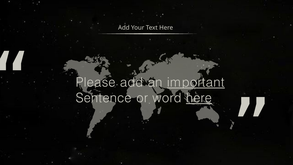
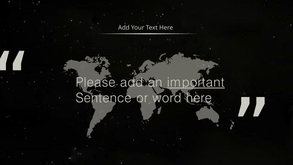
here at (199, 98) underline: present -> none
